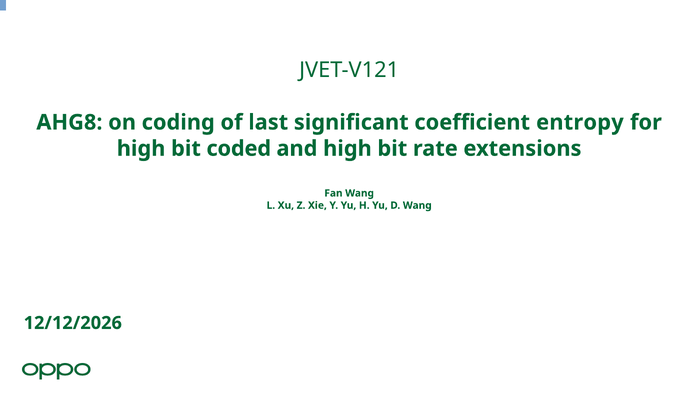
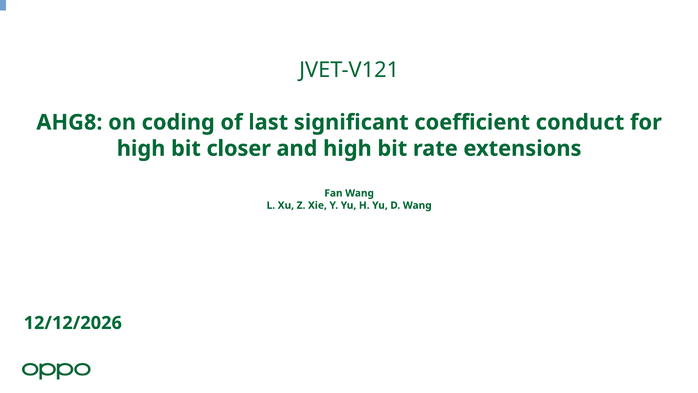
entropy: entropy -> conduct
coded: coded -> closer
